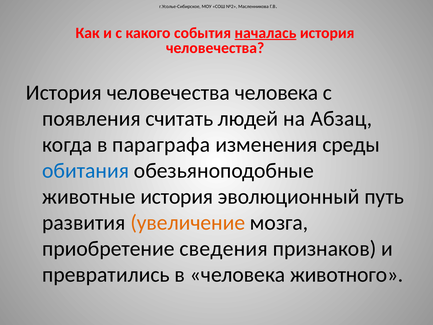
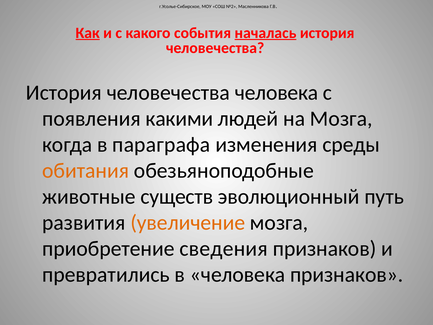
Как underline: none -> present
считать: считать -> какими
на Абзац: Абзац -> Мозга
обитания colour: blue -> orange
животные история: история -> существ
человека животного: животного -> признаков
